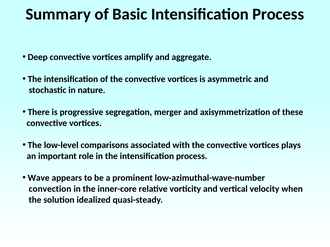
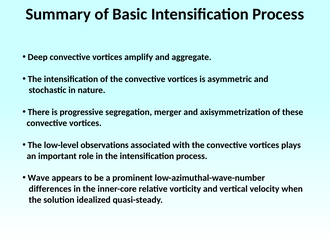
comparisons: comparisons -> observations
convection: convection -> differences
